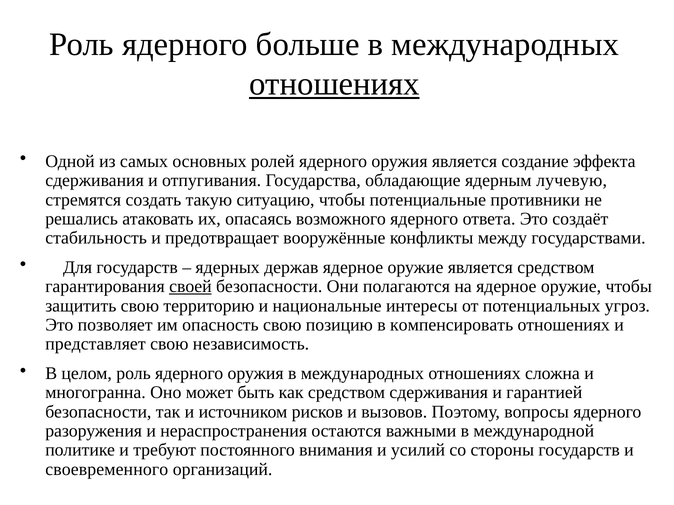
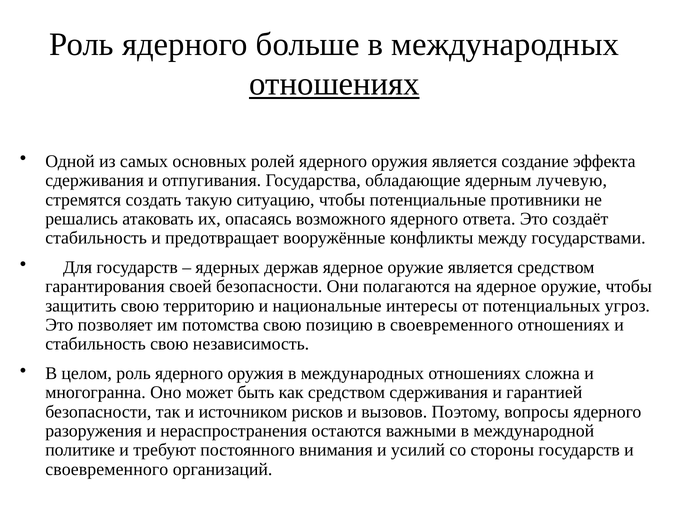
своей underline: present -> none
опасность: опасность -> потомства
в компенсировать: компенсировать -> своевременного
представляет at (95, 344): представляет -> стабильность
